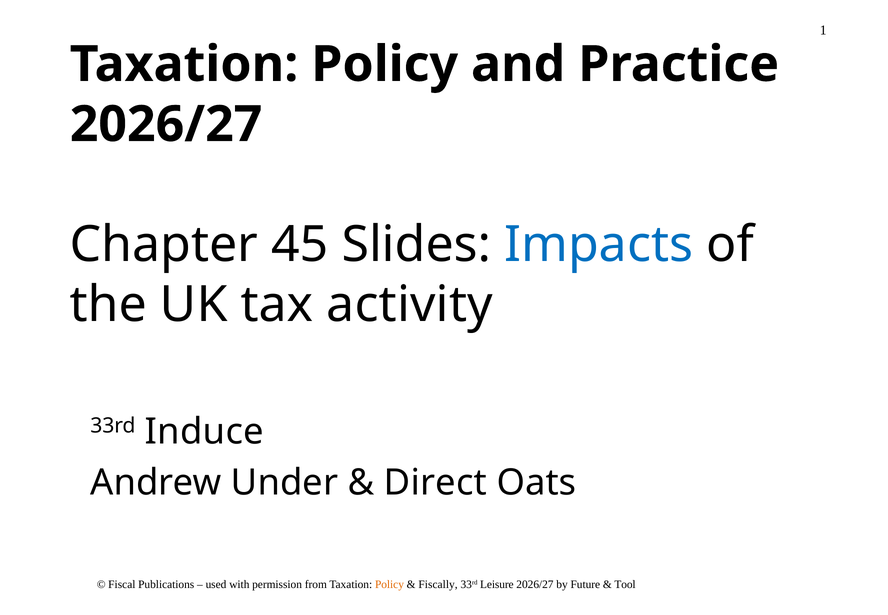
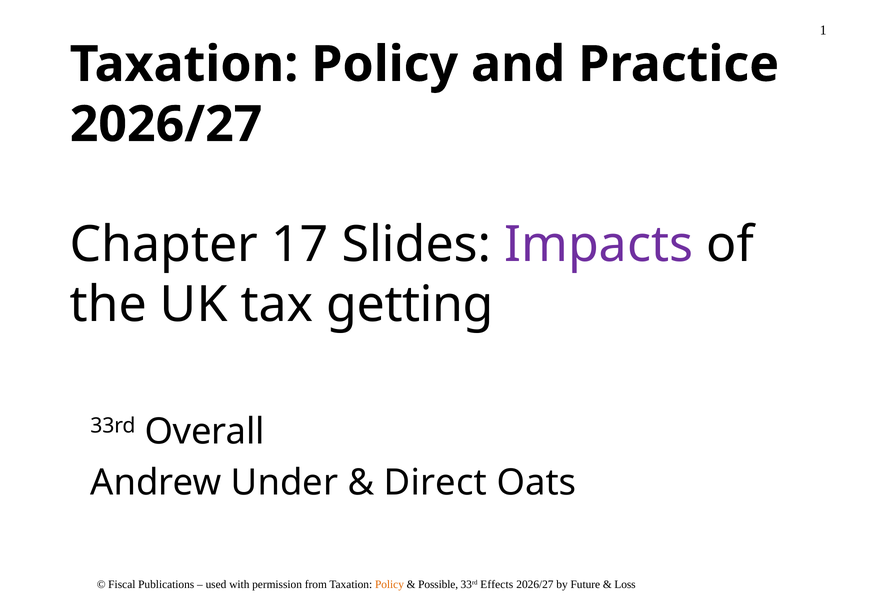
45: 45 -> 17
Impacts colour: blue -> purple
activity: activity -> getting
Induce: Induce -> Overall
Fiscally: Fiscally -> Possible
Leisure: Leisure -> Effects
Tool: Tool -> Loss
